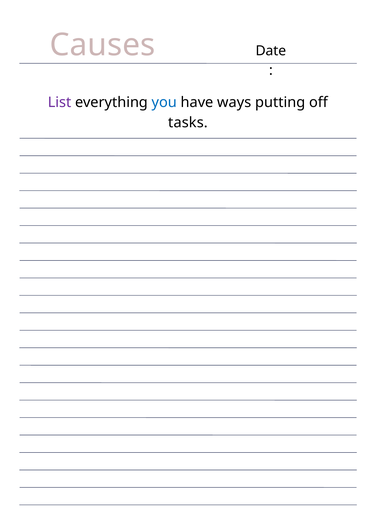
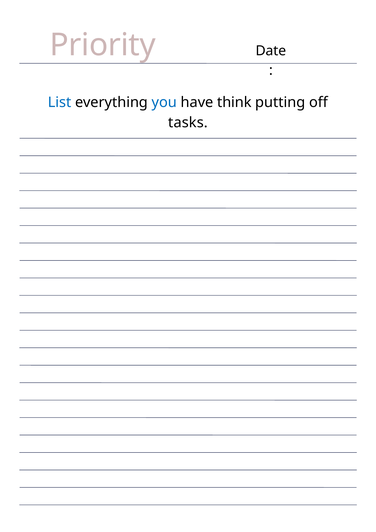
Causes: Causes -> Priority
List colour: purple -> blue
ways: ways -> think
